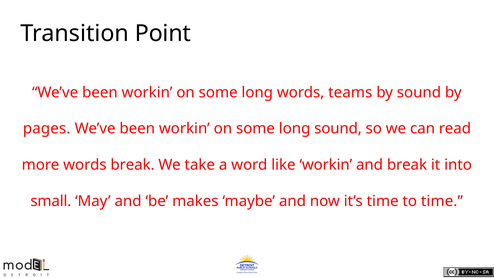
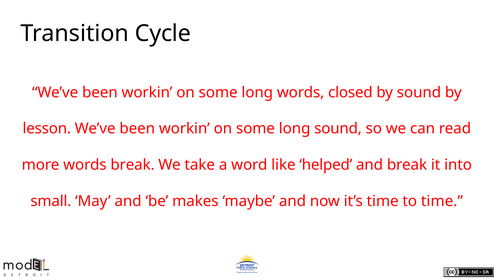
Point: Point -> Cycle
teams: teams -> closed
pages: pages -> lesson
like workin: workin -> helped
